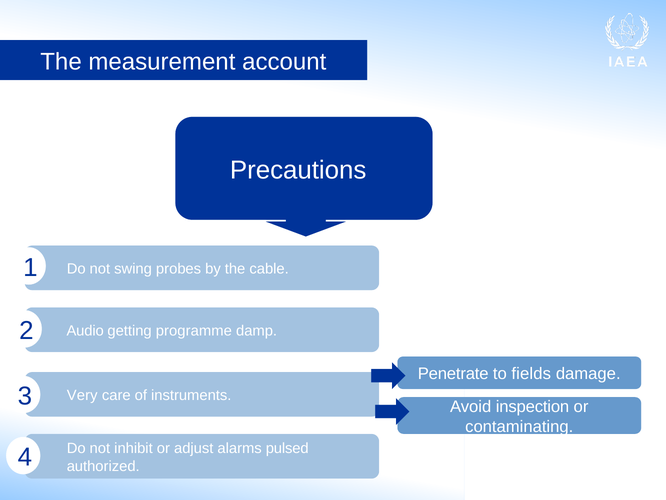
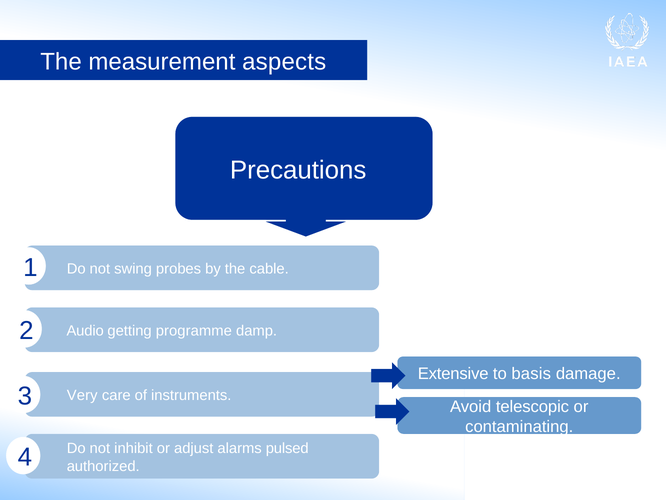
account: account -> aspects
Penetrate: Penetrate -> Extensive
fields: fields -> basis
inspection: inspection -> telescopic
